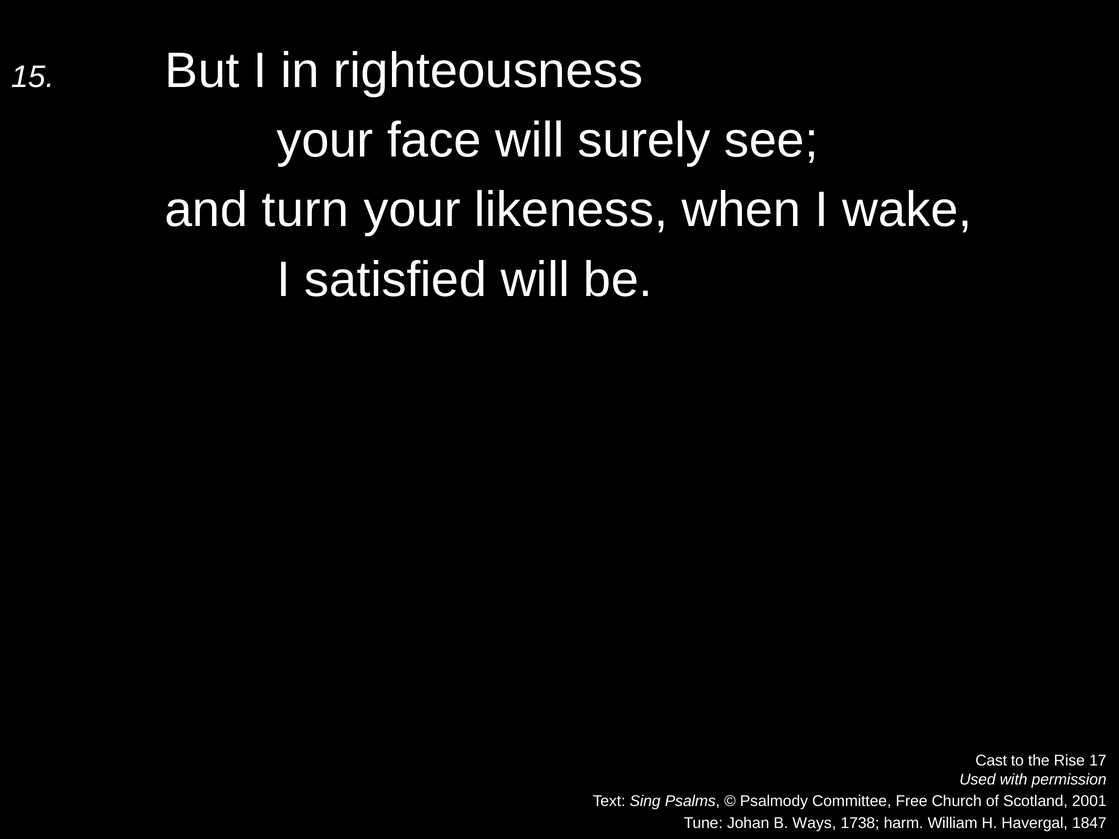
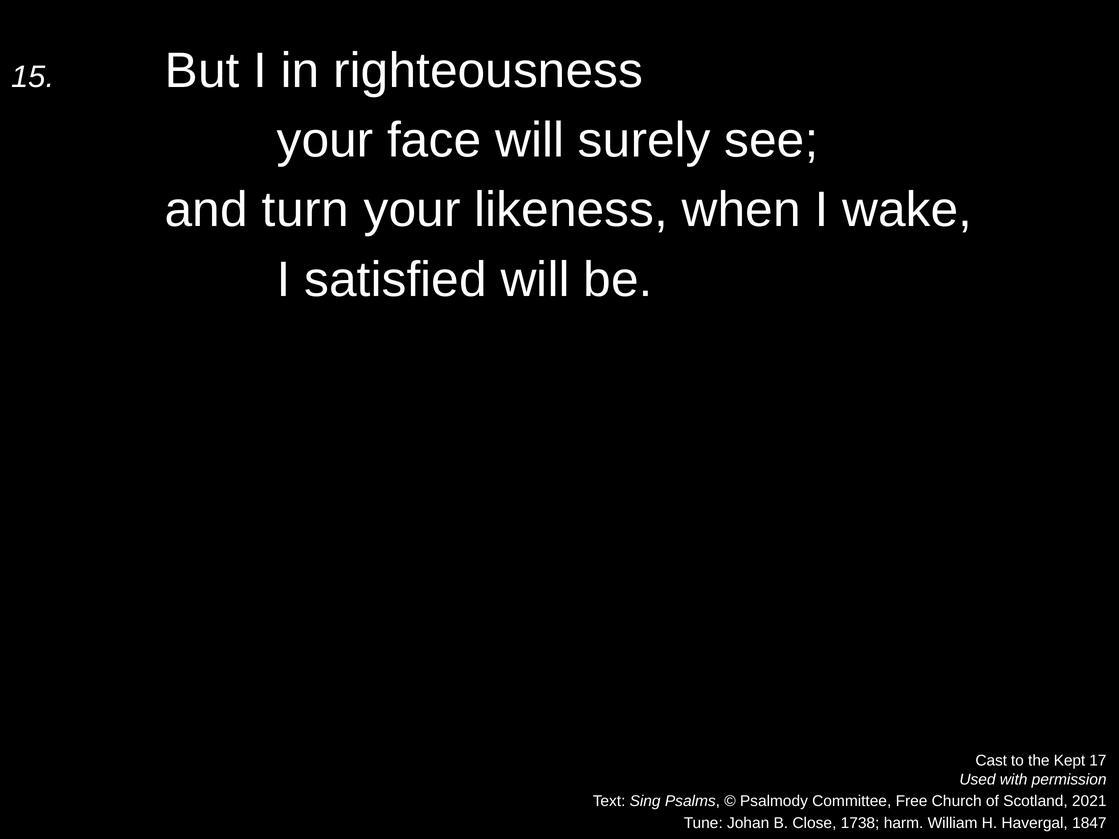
Rise: Rise -> Kept
2001: 2001 -> 2021
Ways: Ways -> Close
